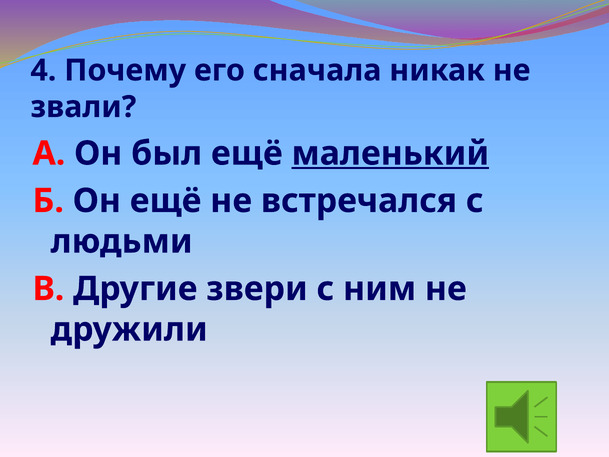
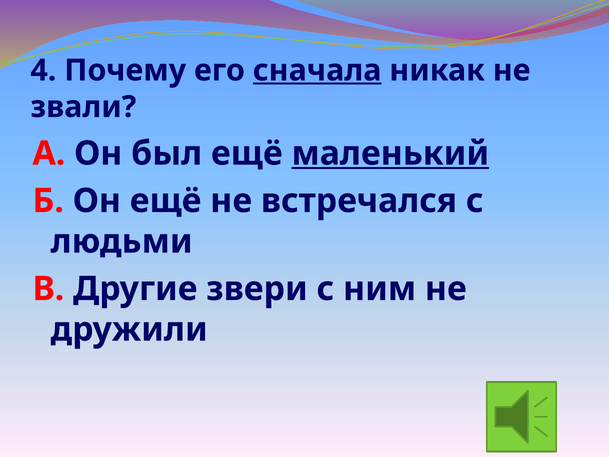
сначала underline: none -> present
